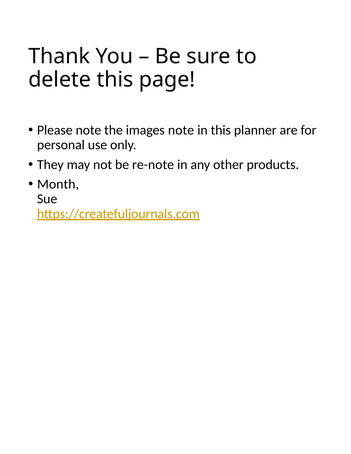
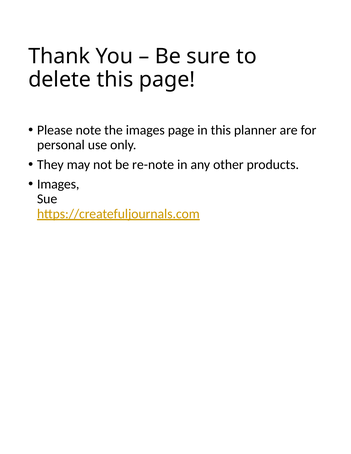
images note: note -> page
Month at (58, 184): Month -> Images
